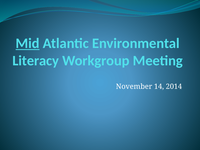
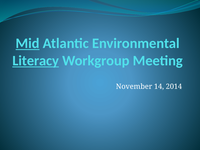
Literacy underline: none -> present
